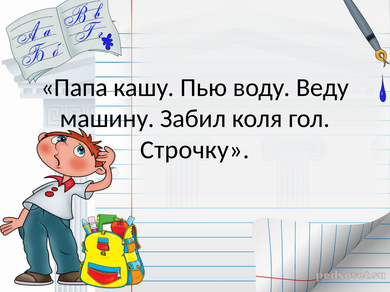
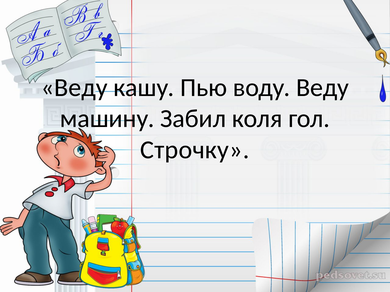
Папа at (74, 88): Папа -> Веду
